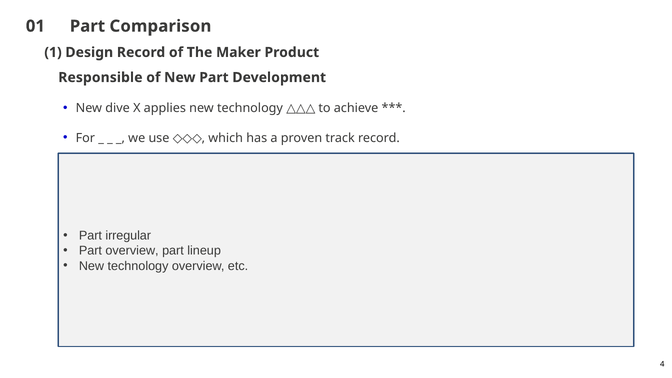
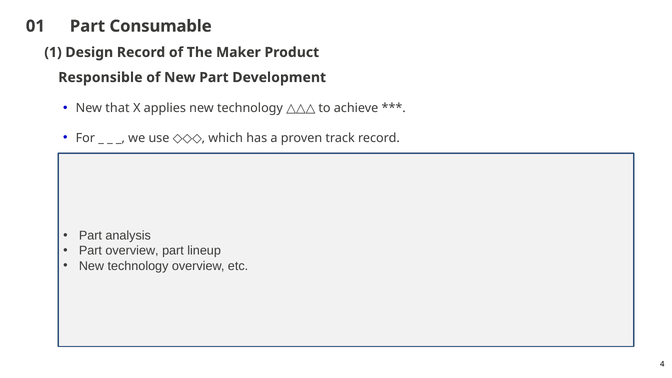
Comparison: Comparison -> Consumable
dive: dive -> that
irregular: irregular -> analysis
